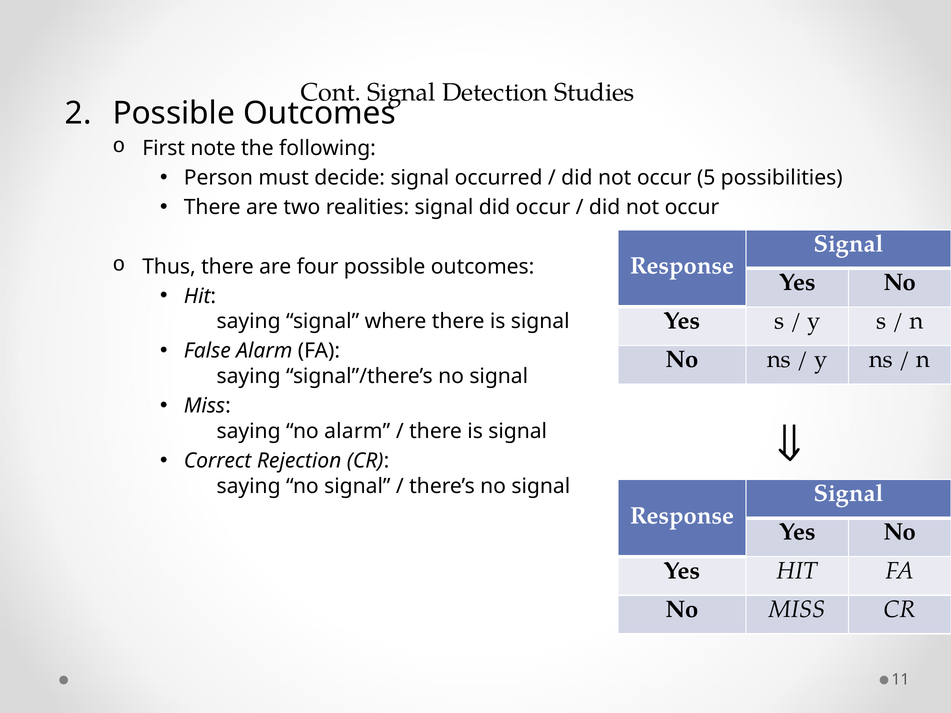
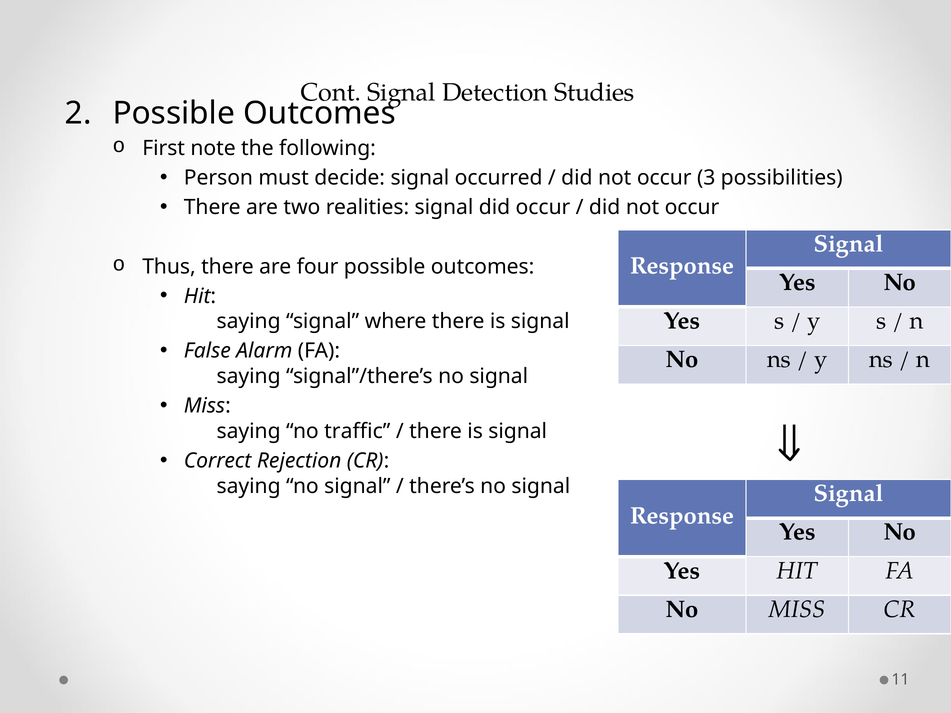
5: 5 -> 3
no alarm: alarm -> traffic
